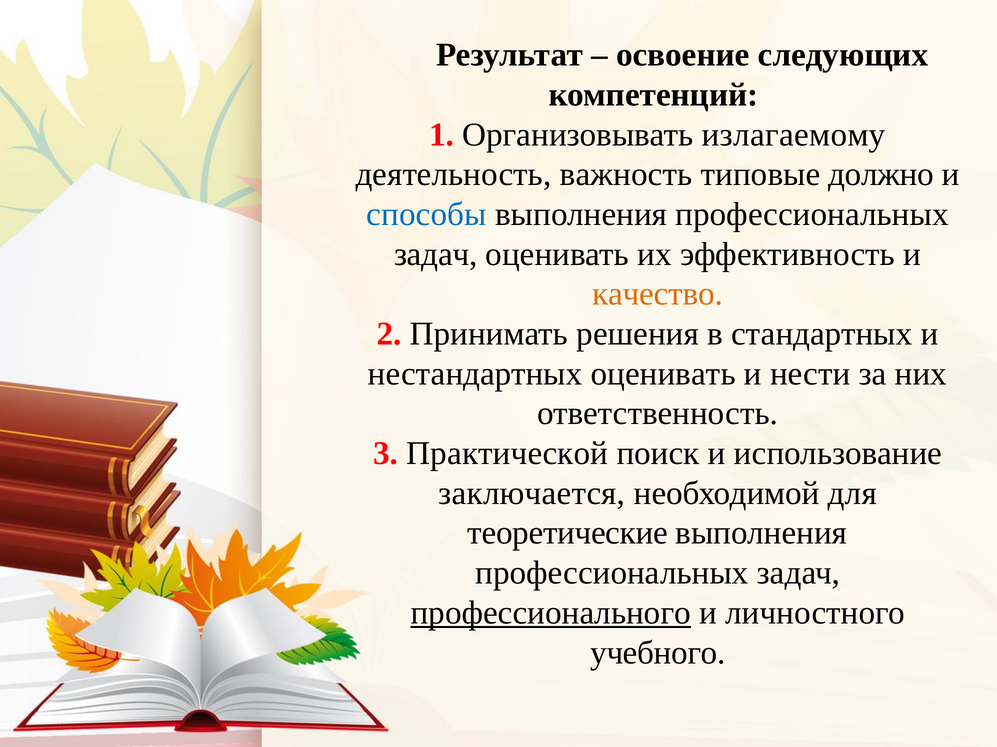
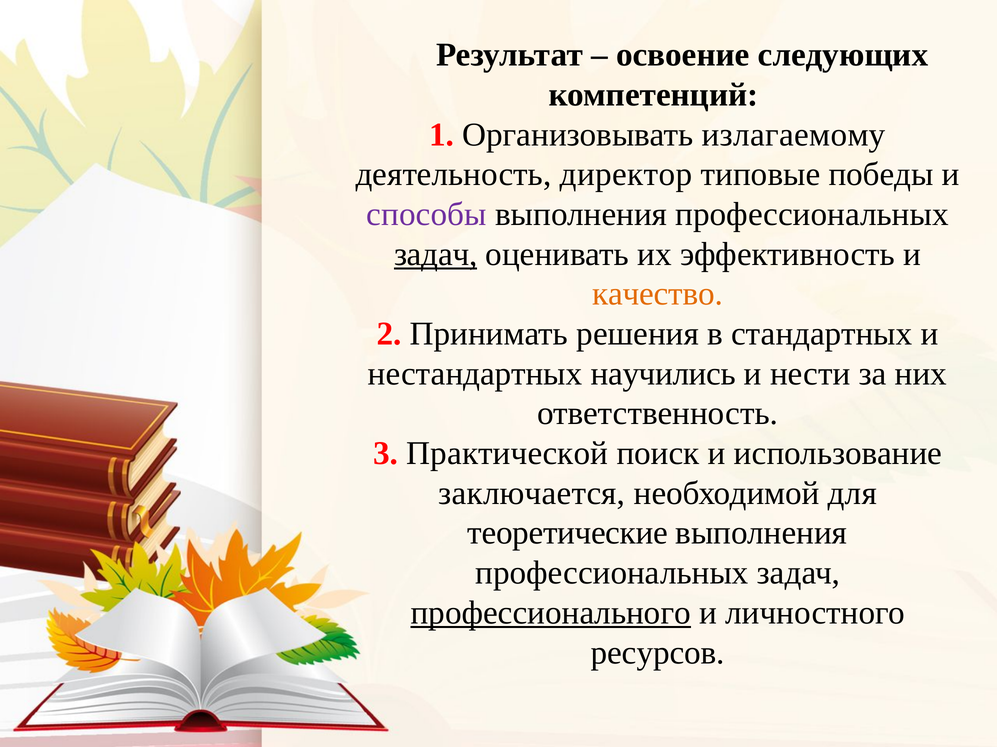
важность: важность -> директор
должно: должно -> победы
способы colour: blue -> purple
задач at (436, 254) underline: none -> present
нестандартных оценивать: оценивать -> научились
учебного: учебного -> ресурсов
